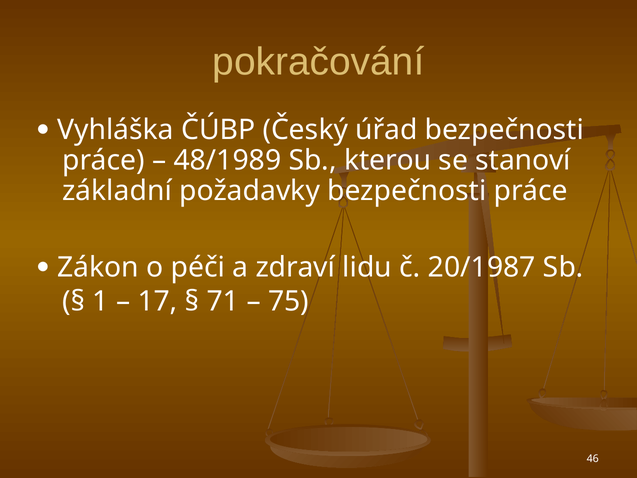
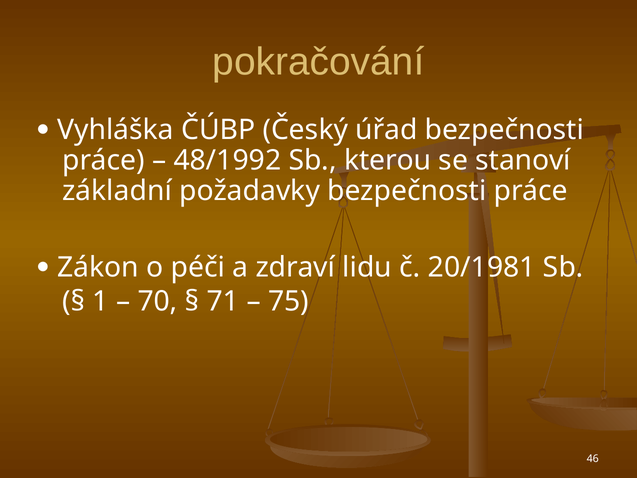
48/1989: 48/1989 -> 48/1992
20/1987: 20/1987 -> 20/1981
17: 17 -> 70
